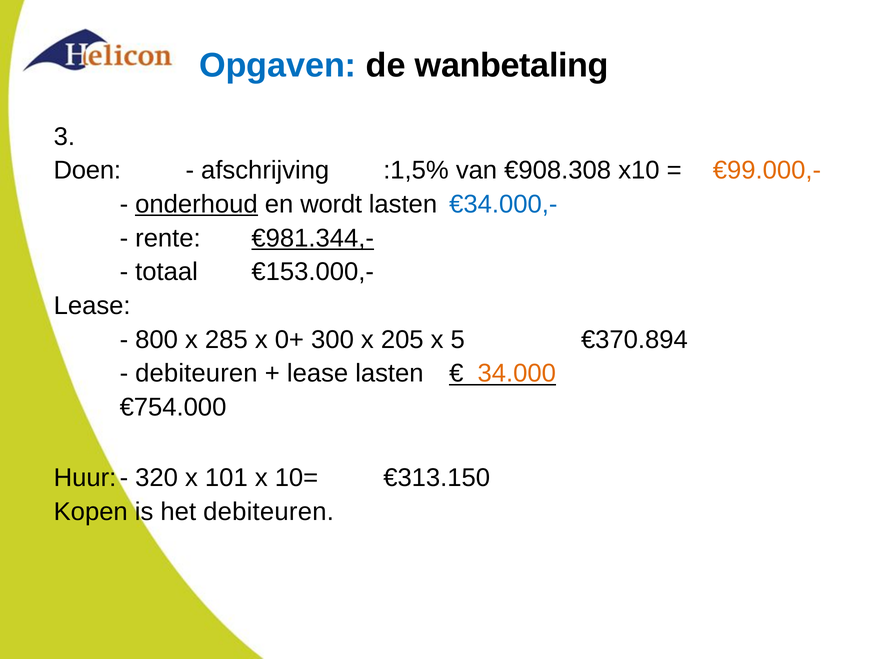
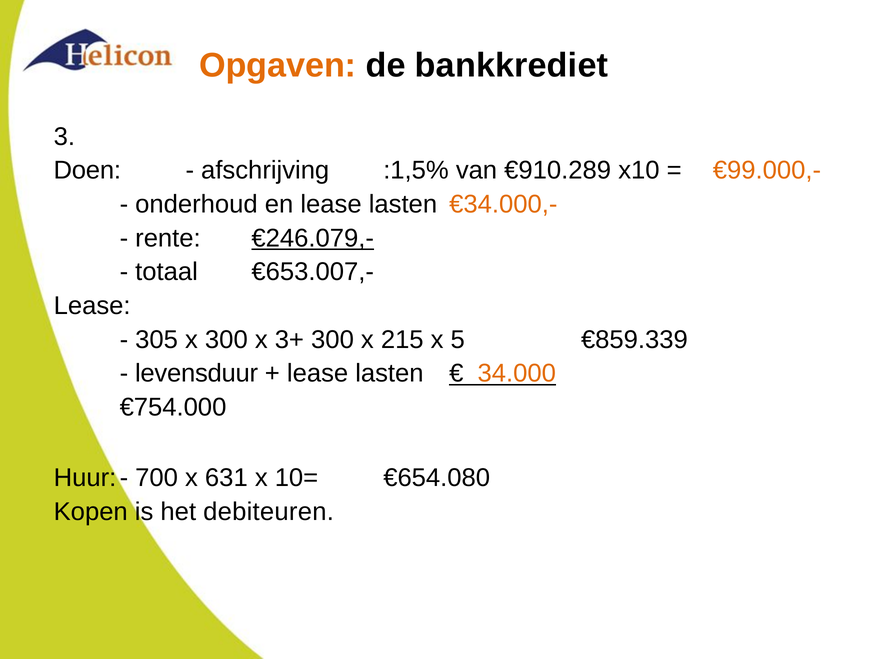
Opgaven colour: blue -> orange
wanbetaling: wanbetaling -> bankkrediet
€908.308: €908.308 -> €910.289
onderhoud underline: present -> none
en wordt: wordt -> lease
€34.000,- colour: blue -> orange
€981.344,-: €981.344,- -> €246.079,-
€153.000,-: €153.000,- -> €653.007,-
800: 800 -> 305
x 285: 285 -> 300
0+: 0+ -> 3+
205: 205 -> 215
€370.894: €370.894 -> €859.339
debiteuren at (196, 374): debiteuren -> levensduur
320: 320 -> 700
101: 101 -> 631
€313.150: €313.150 -> €654.080
